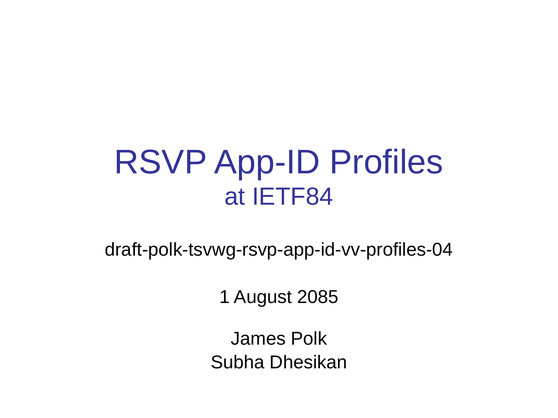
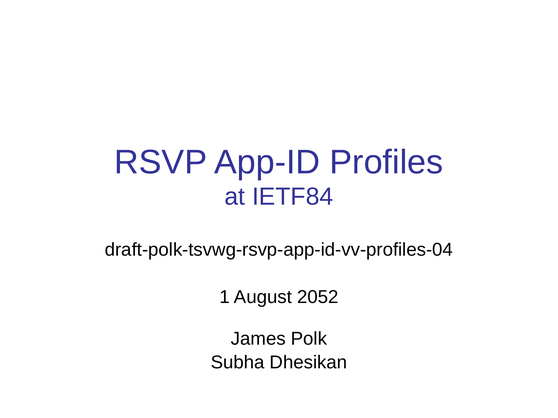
2085: 2085 -> 2052
